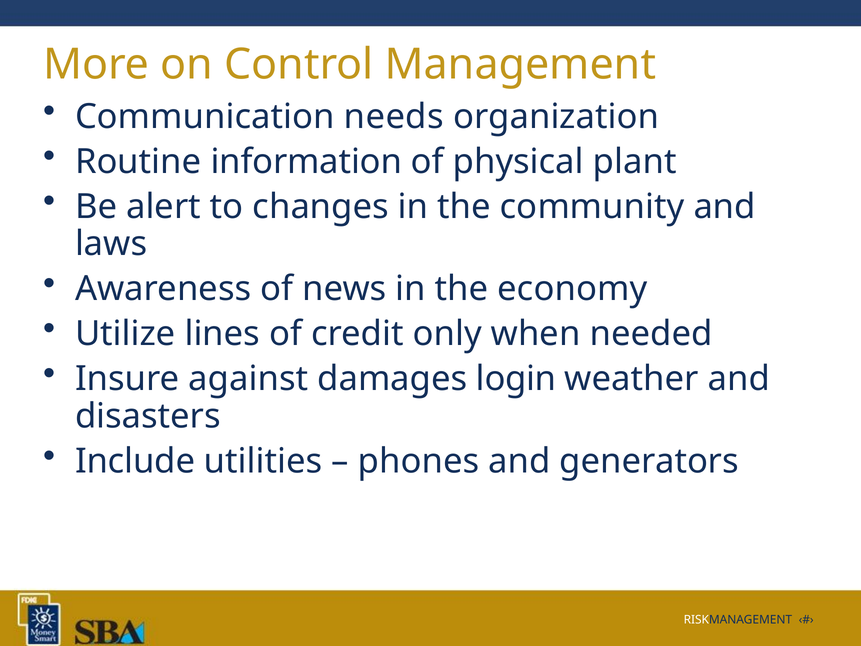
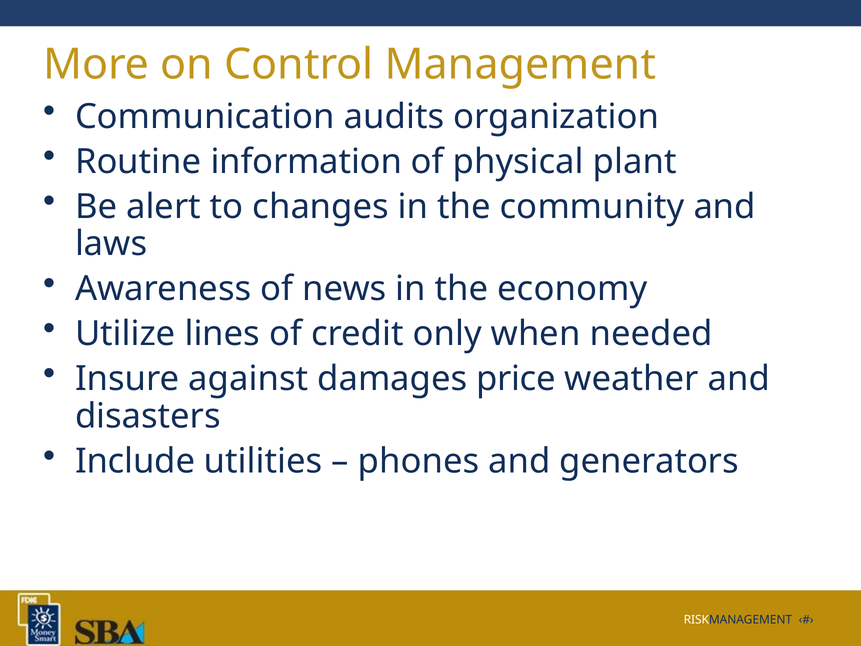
needs: needs -> audits
login: login -> price
